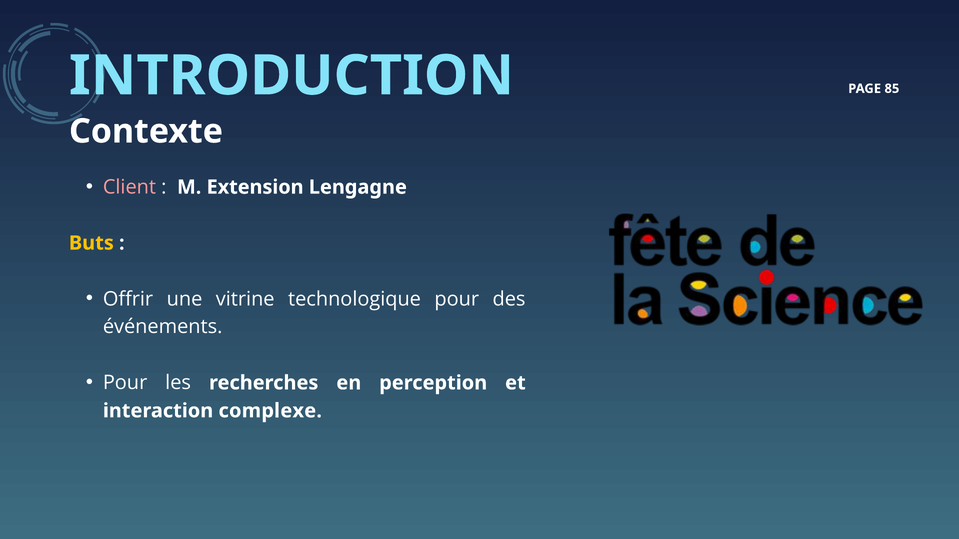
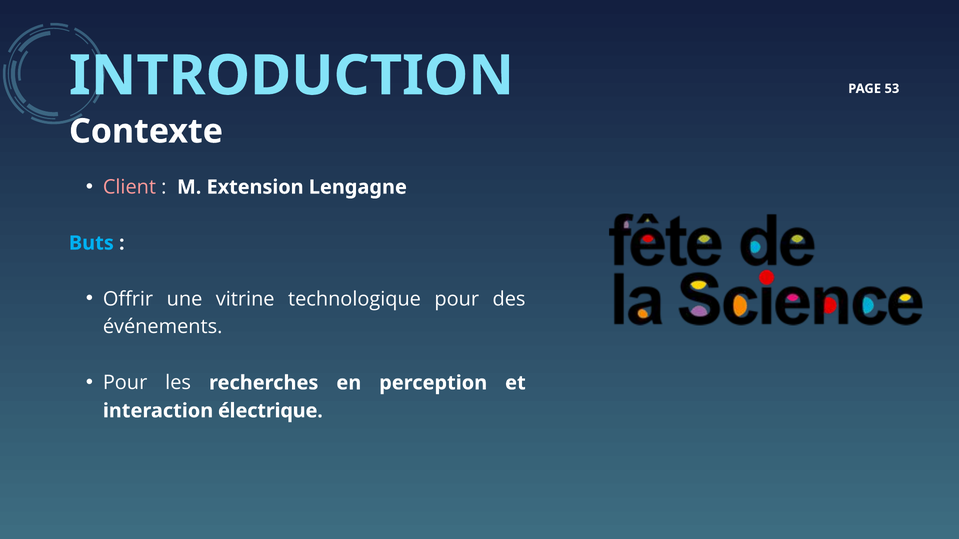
85: 85 -> 53
Buts colour: yellow -> light blue
complexe: complexe -> électrique
